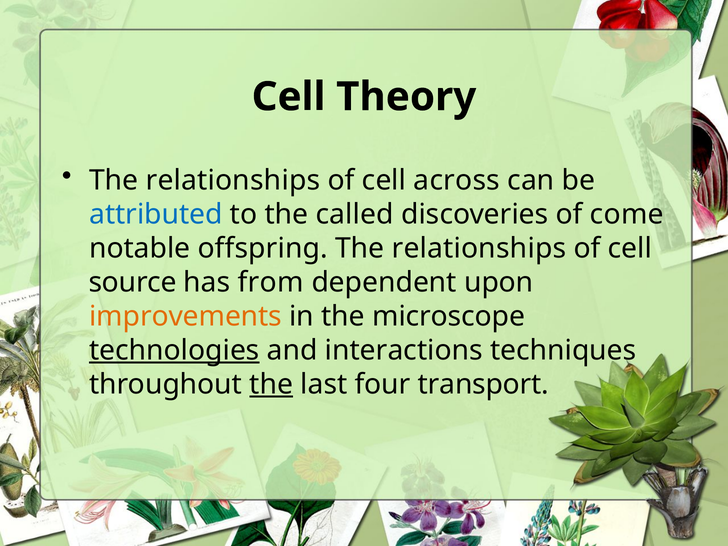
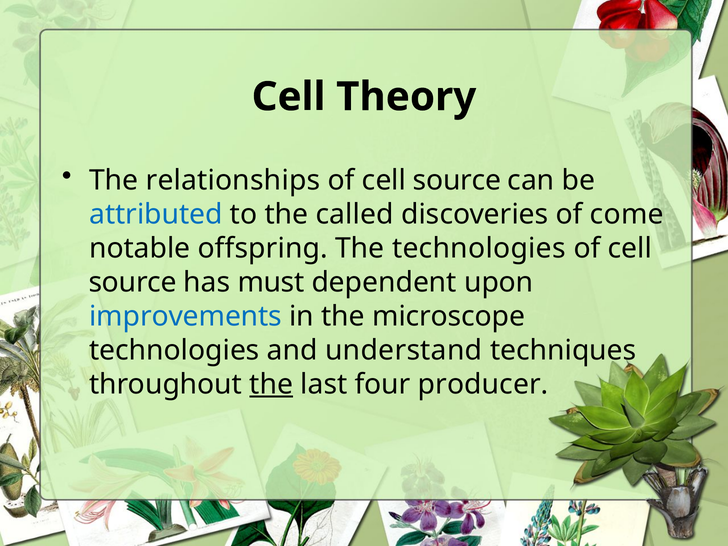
across at (457, 180): across -> source
relationships at (479, 248): relationships -> technologies
from: from -> must
improvements colour: orange -> blue
technologies at (174, 350) underline: present -> none
interactions: interactions -> understand
transport: transport -> producer
